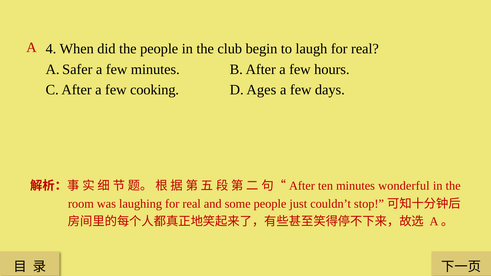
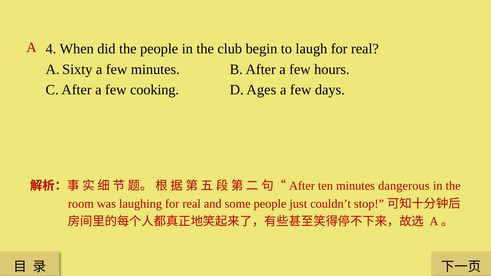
Safer: Safer -> Sixty
wonderful: wonderful -> dangerous
